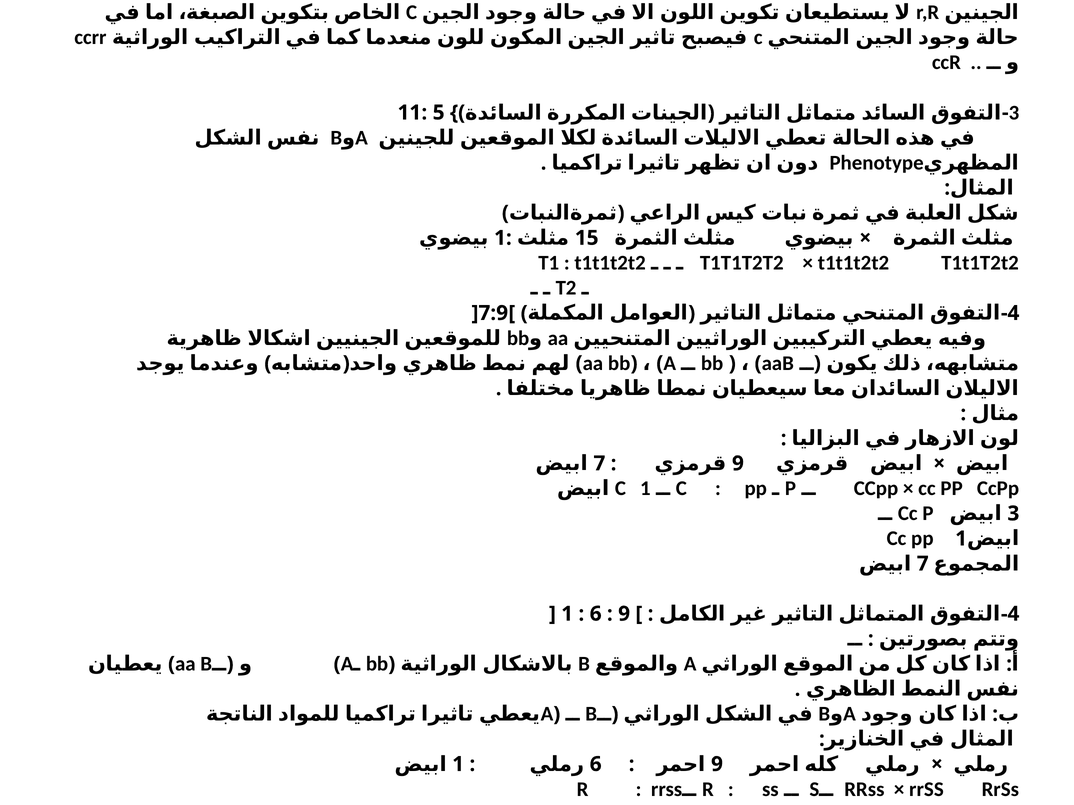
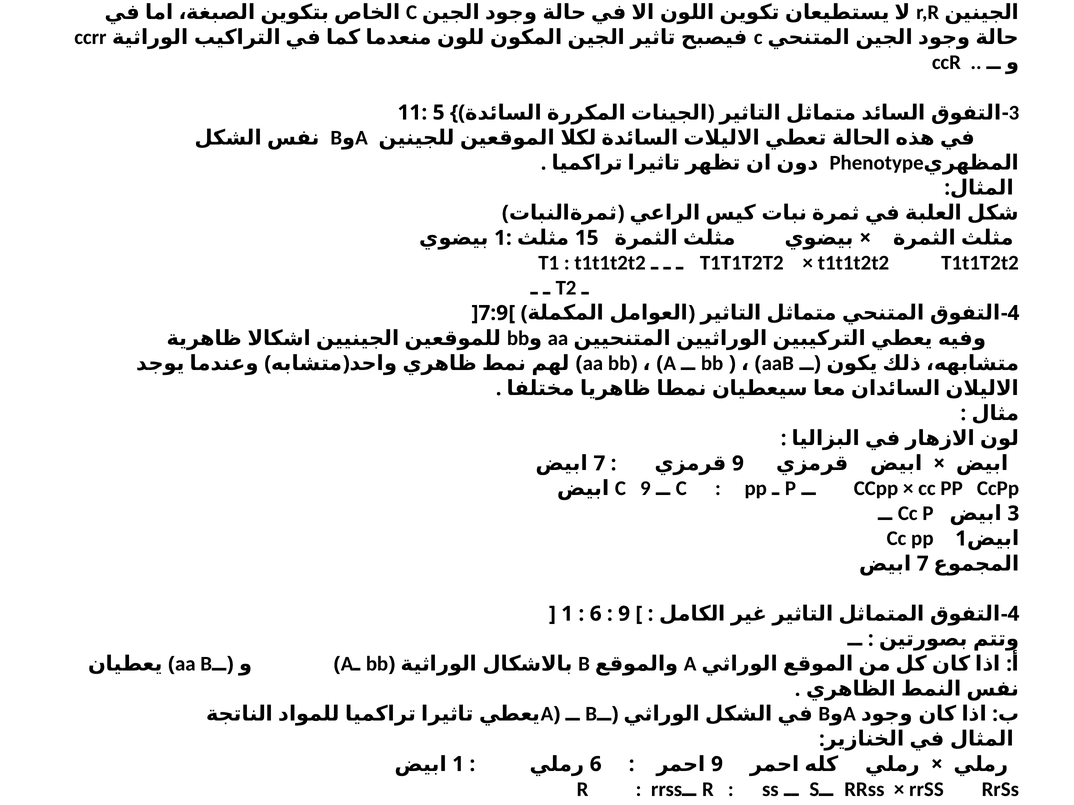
C 1: 1 -> 9
